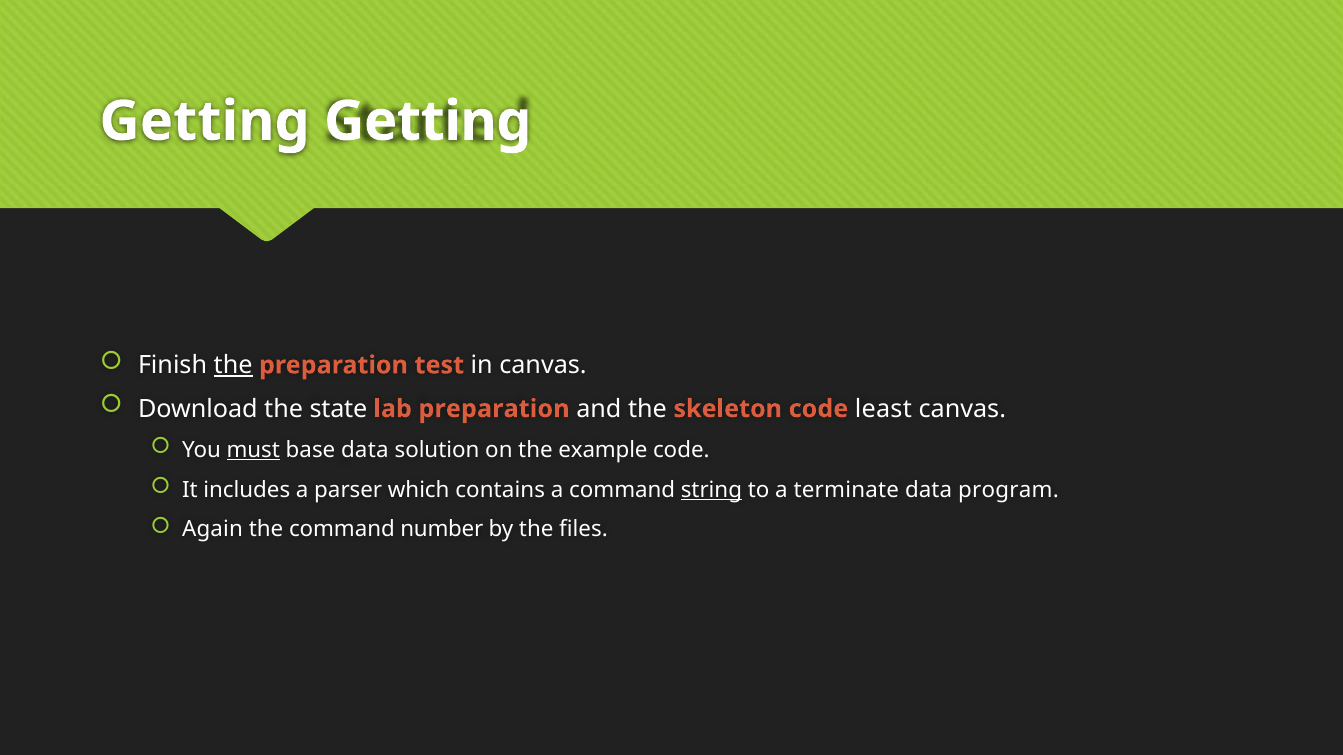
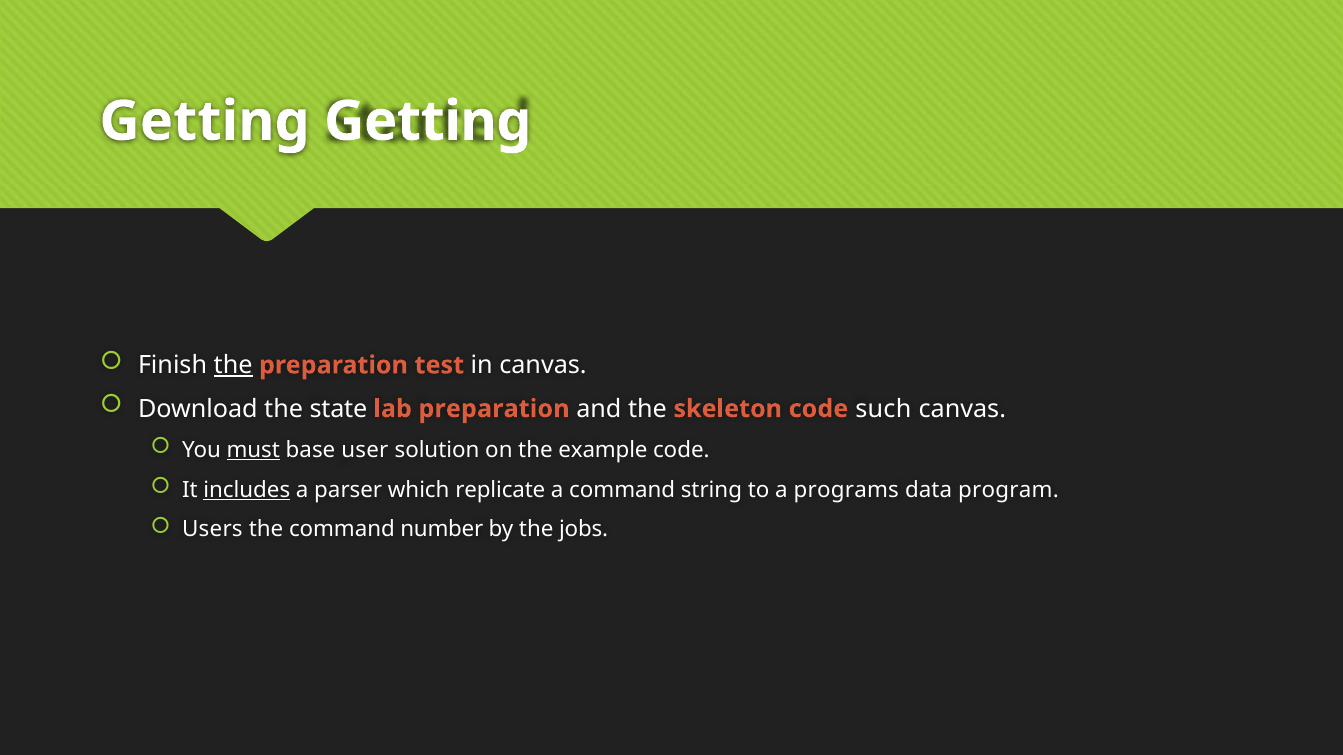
least: least -> such
base data: data -> user
includes underline: none -> present
contains: contains -> replicate
string underline: present -> none
terminate: terminate -> programs
Again: Again -> Users
files: files -> jobs
